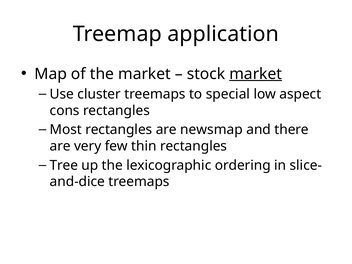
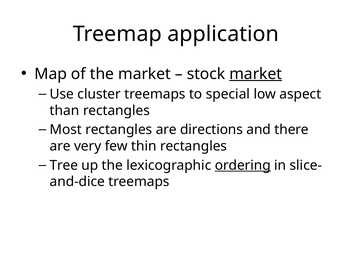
cons: cons -> than
newsmap: newsmap -> directions
ordering underline: none -> present
